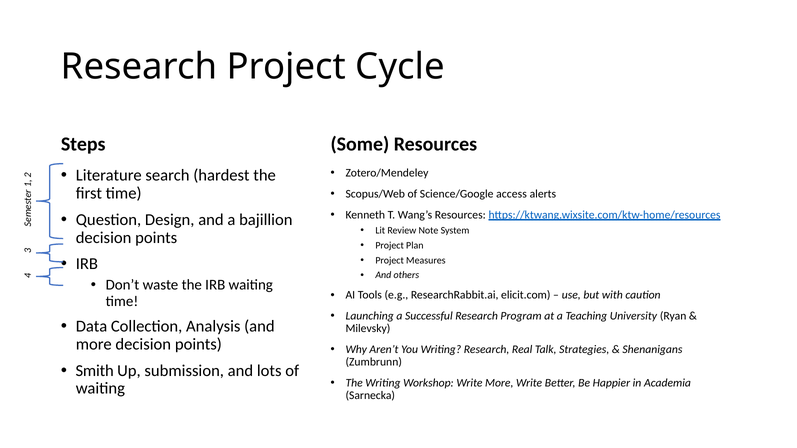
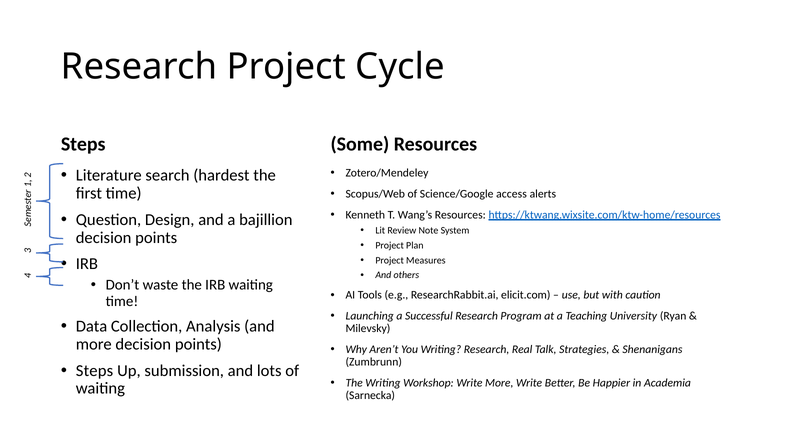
Smith at (95, 371): Smith -> Steps
